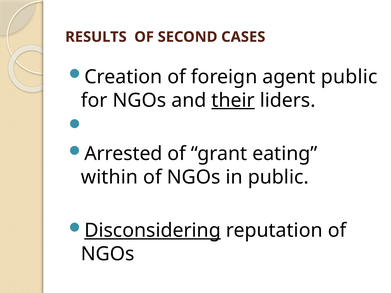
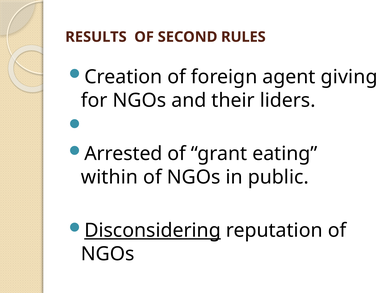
CASES: CASES -> RULES
agent public: public -> giving
their underline: present -> none
